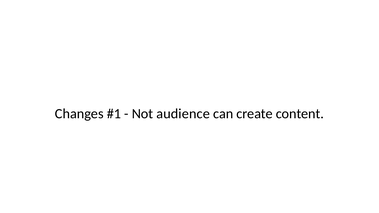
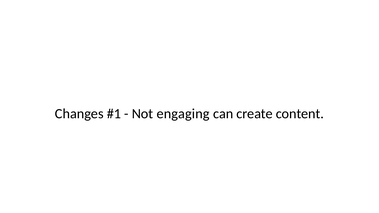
audience: audience -> engaging
